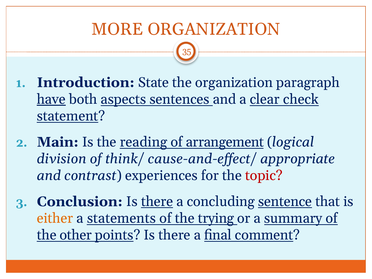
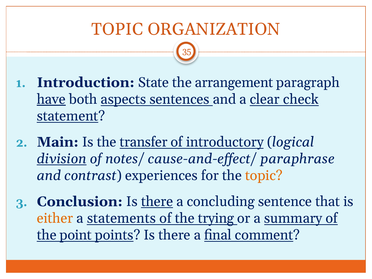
MORE at (117, 29): MORE -> TOPIC
the organization: organization -> arrangement
reading: reading -> transfer
arrangement: arrangement -> introductory
division underline: none -> present
think/: think/ -> notes/
appropriate: appropriate -> paraphrase
topic at (264, 176) colour: red -> orange
sentence underline: present -> none
other: other -> point
